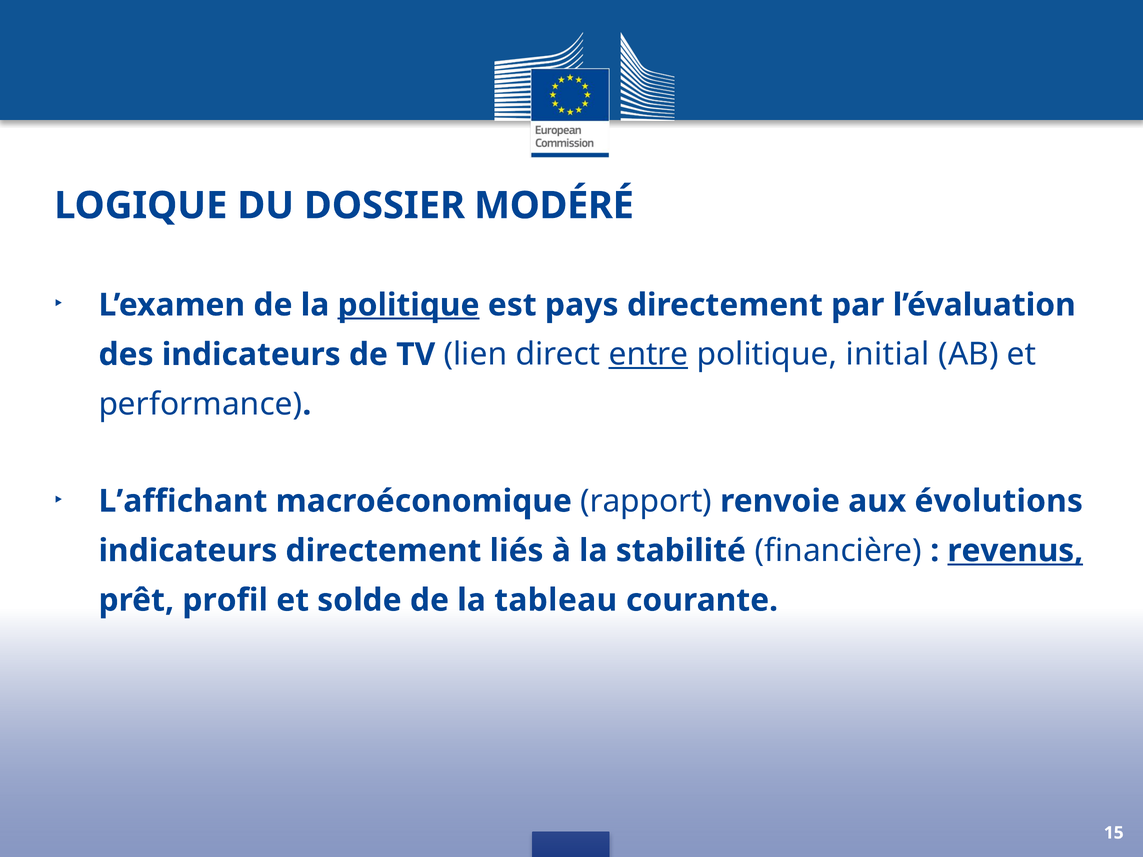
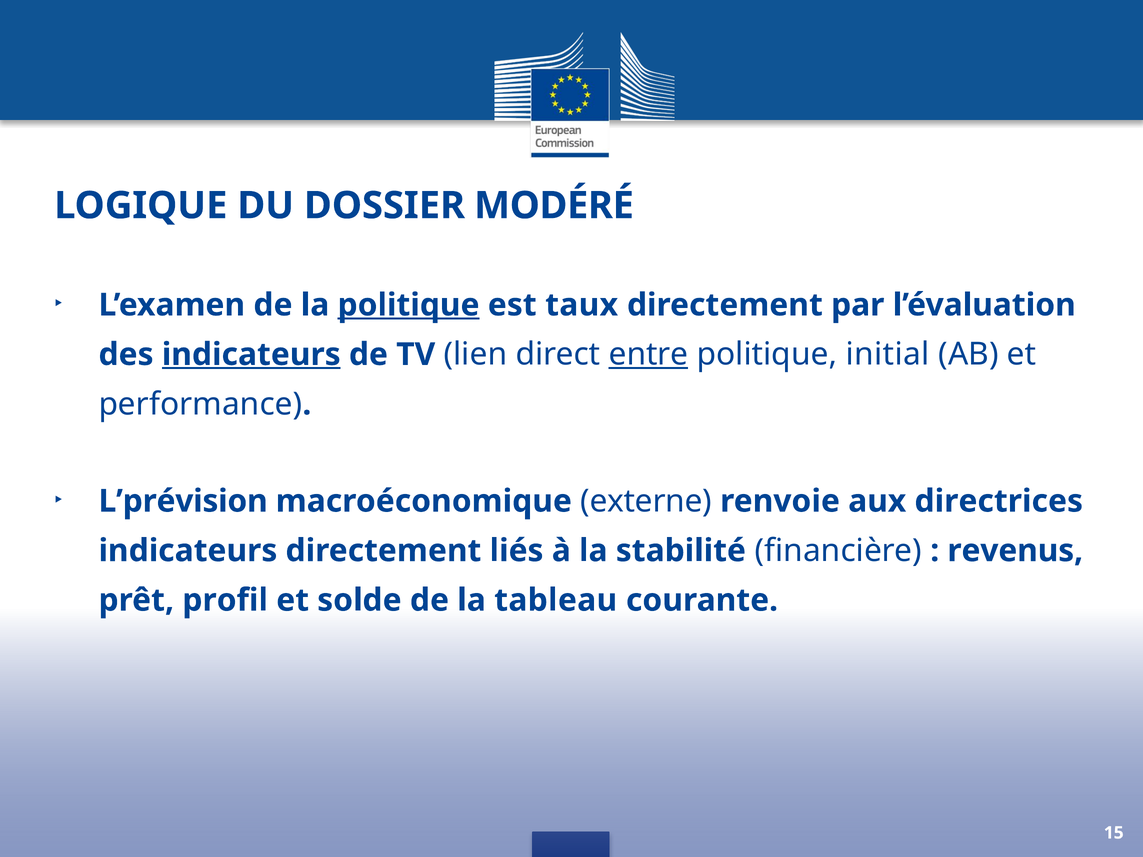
pays: pays -> taux
indicateurs at (251, 355) underline: none -> present
L’affichant: L’affichant -> L’prévision
rapport: rapport -> externe
évolutions: évolutions -> directrices
revenus underline: present -> none
